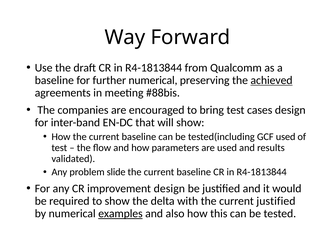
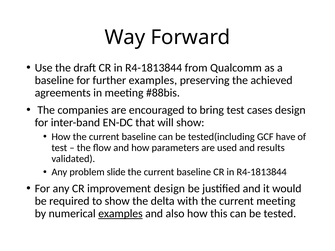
further numerical: numerical -> examples
achieved underline: present -> none
GCF used: used -> have
current justified: justified -> meeting
